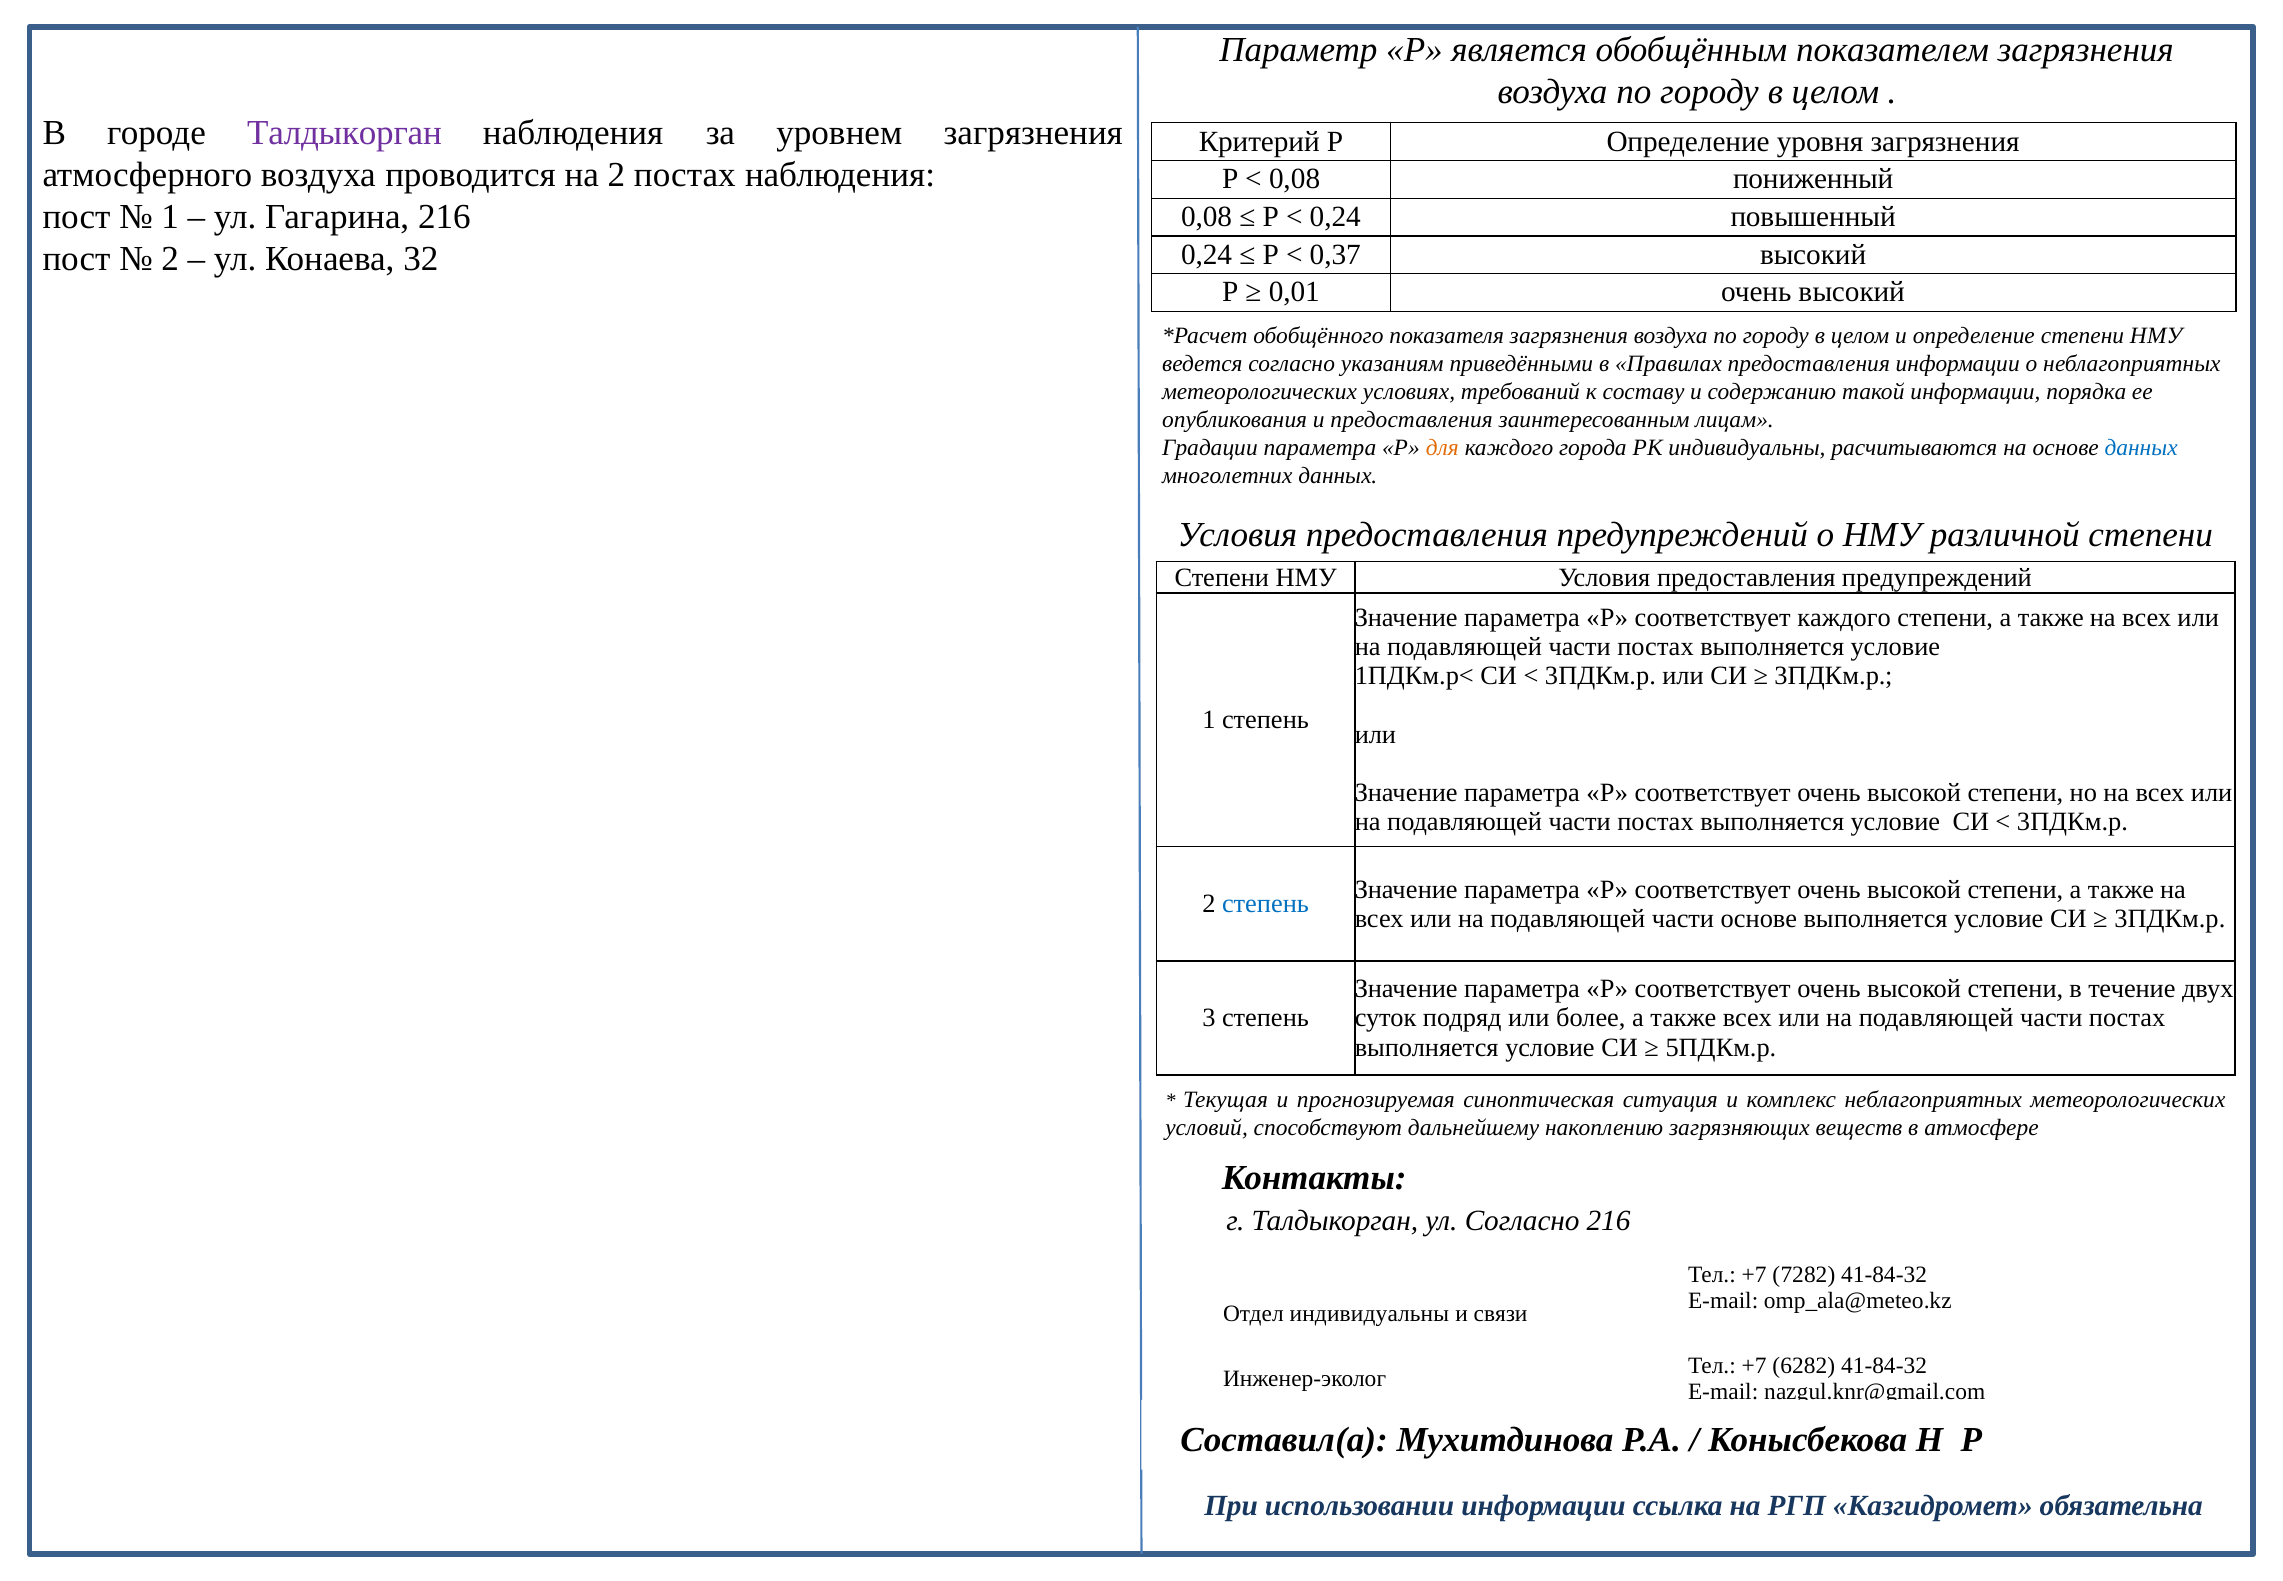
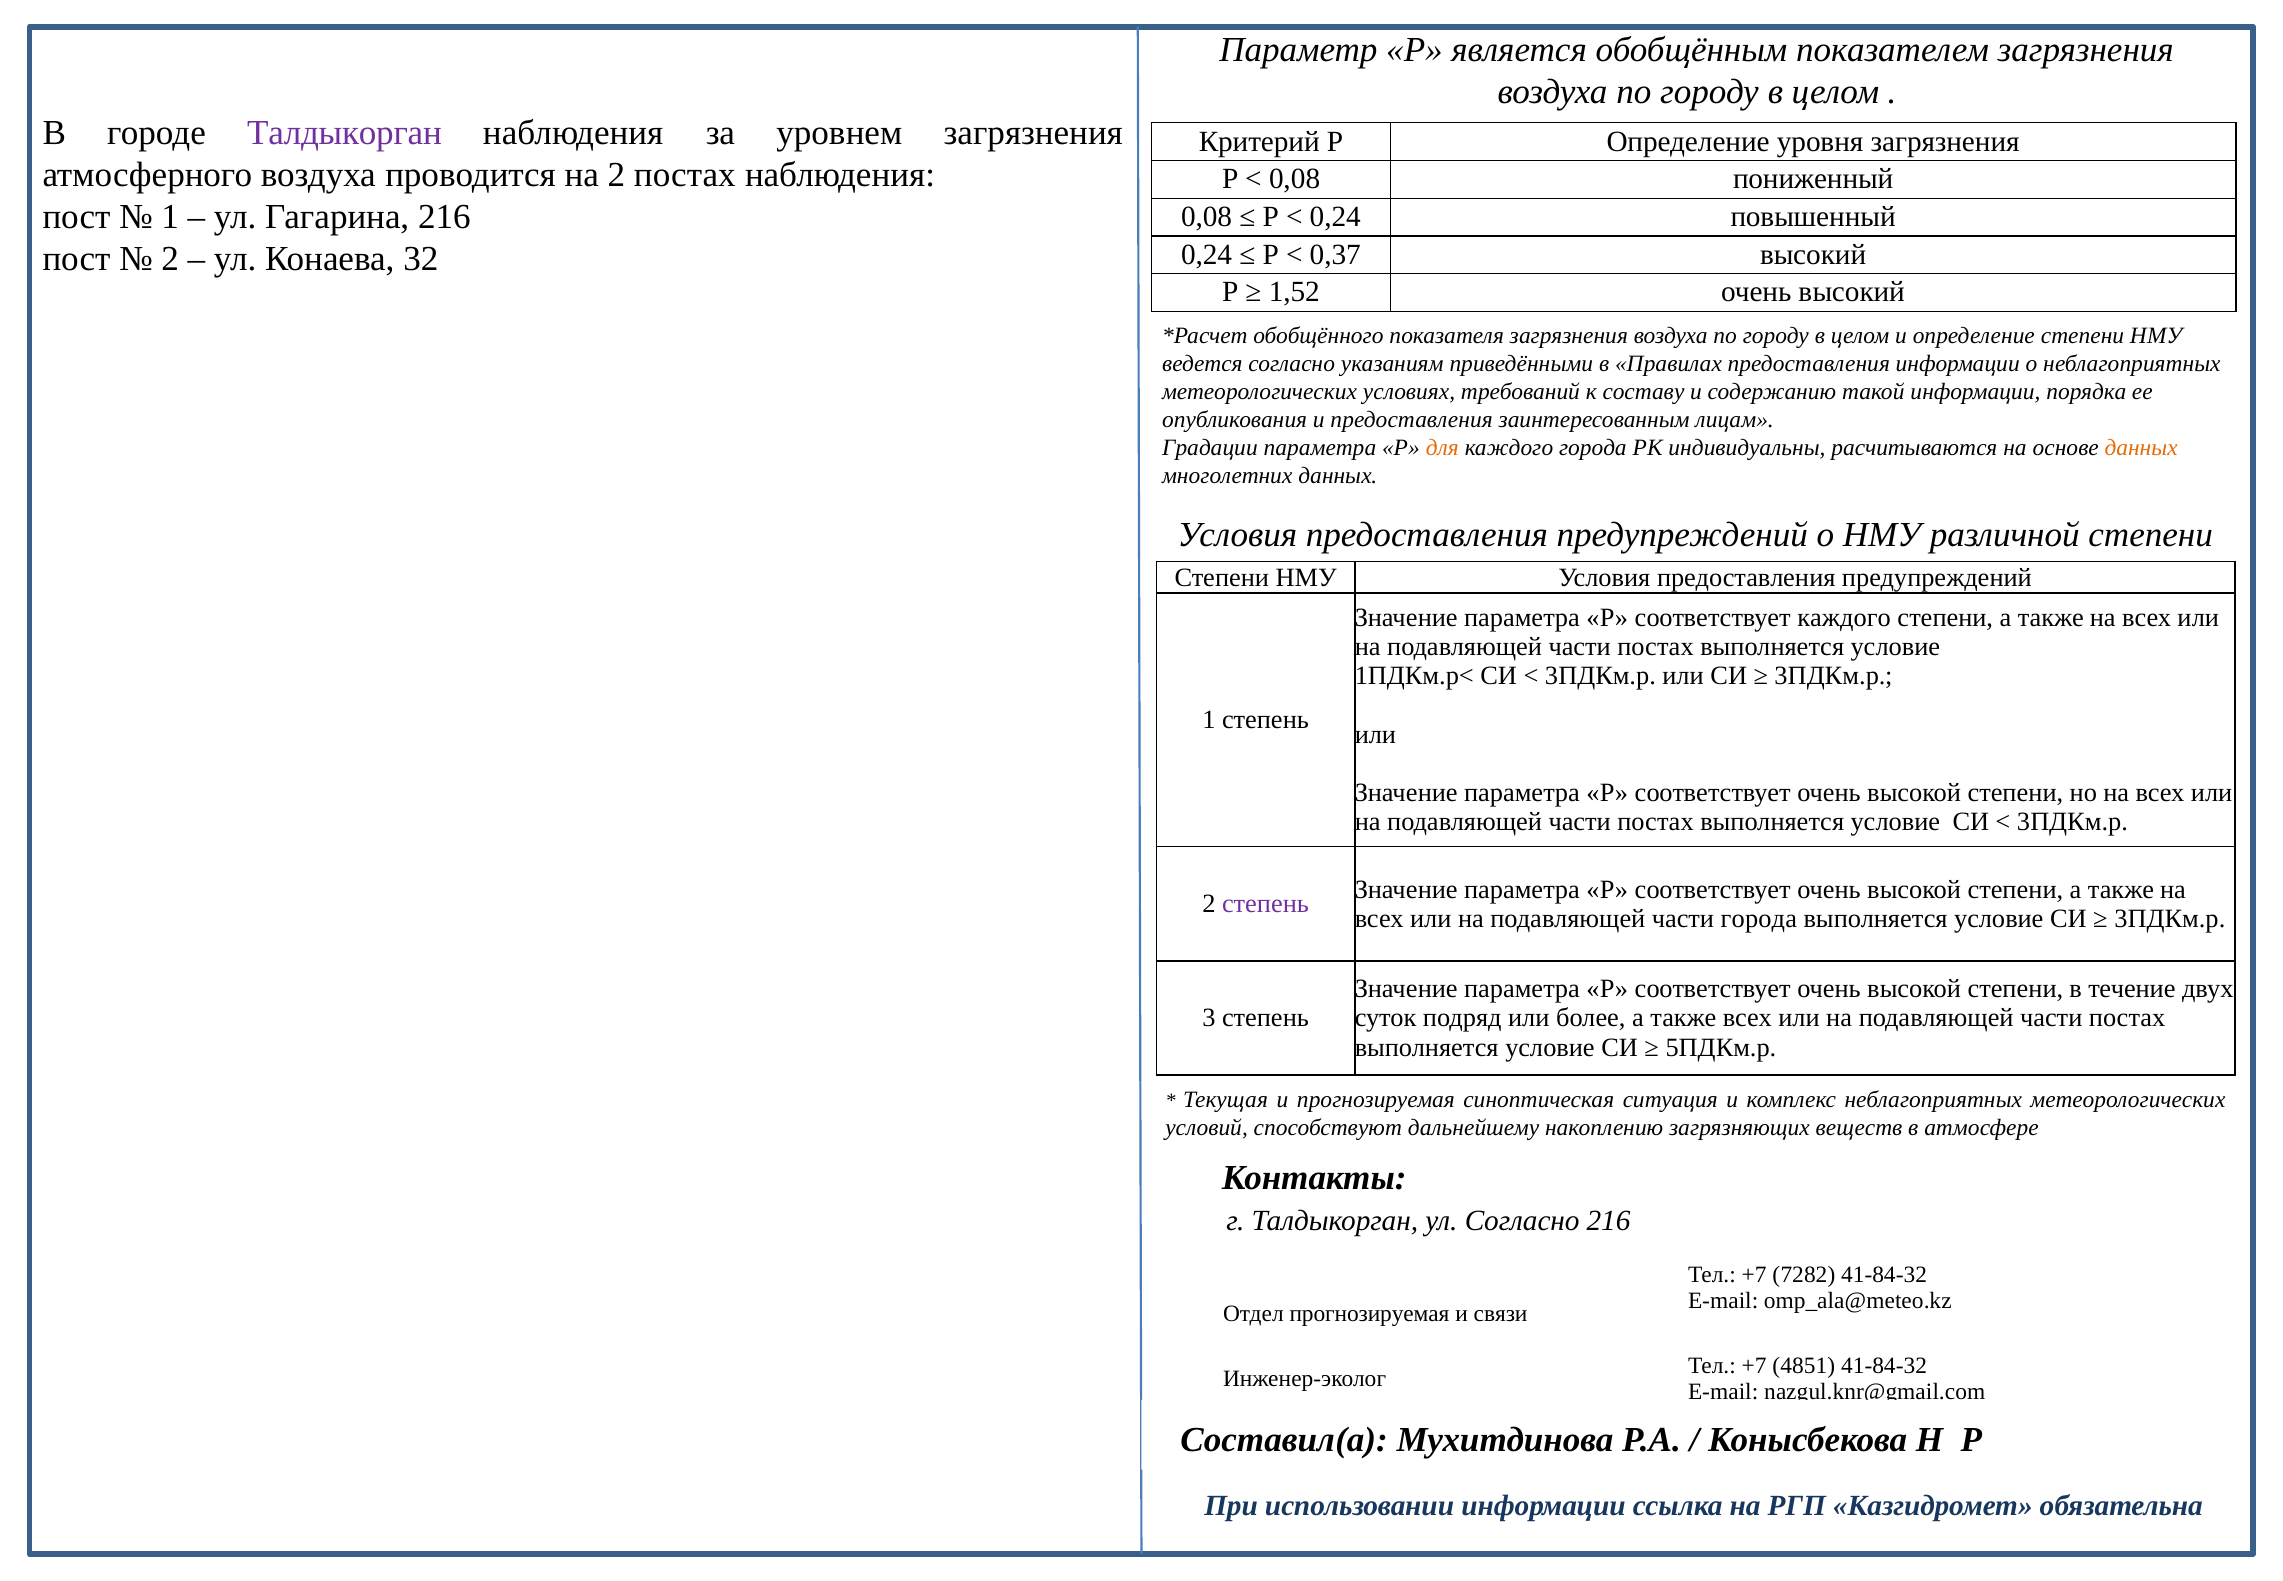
0,01: 0,01 -> 1,52
данных at (2141, 447) colour: blue -> orange
степень at (1265, 904) colour: blue -> purple
части основе: основе -> города
Отдел индивидуальны: индивидуальны -> прогнозируемая
6282: 6282 -> 4851
